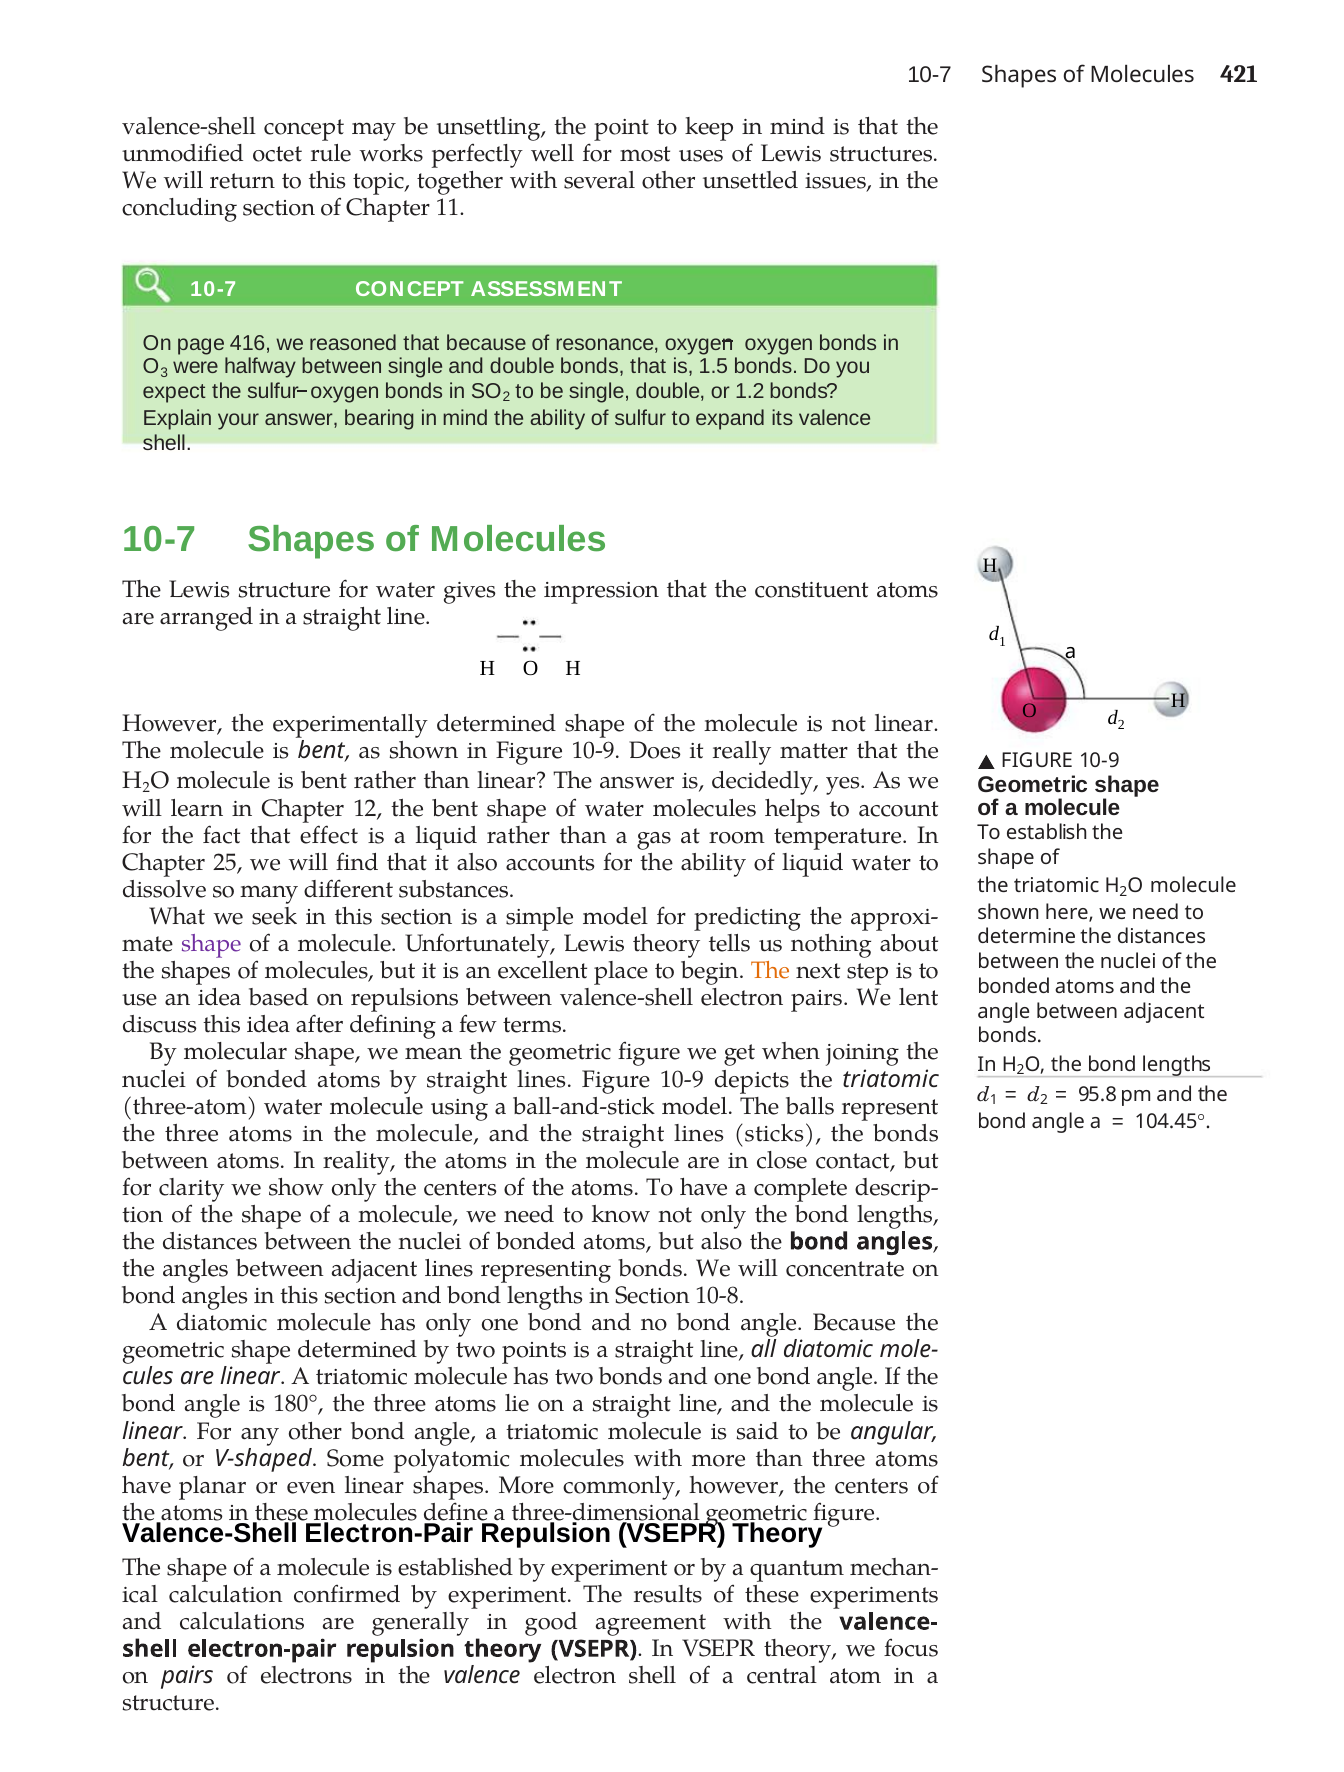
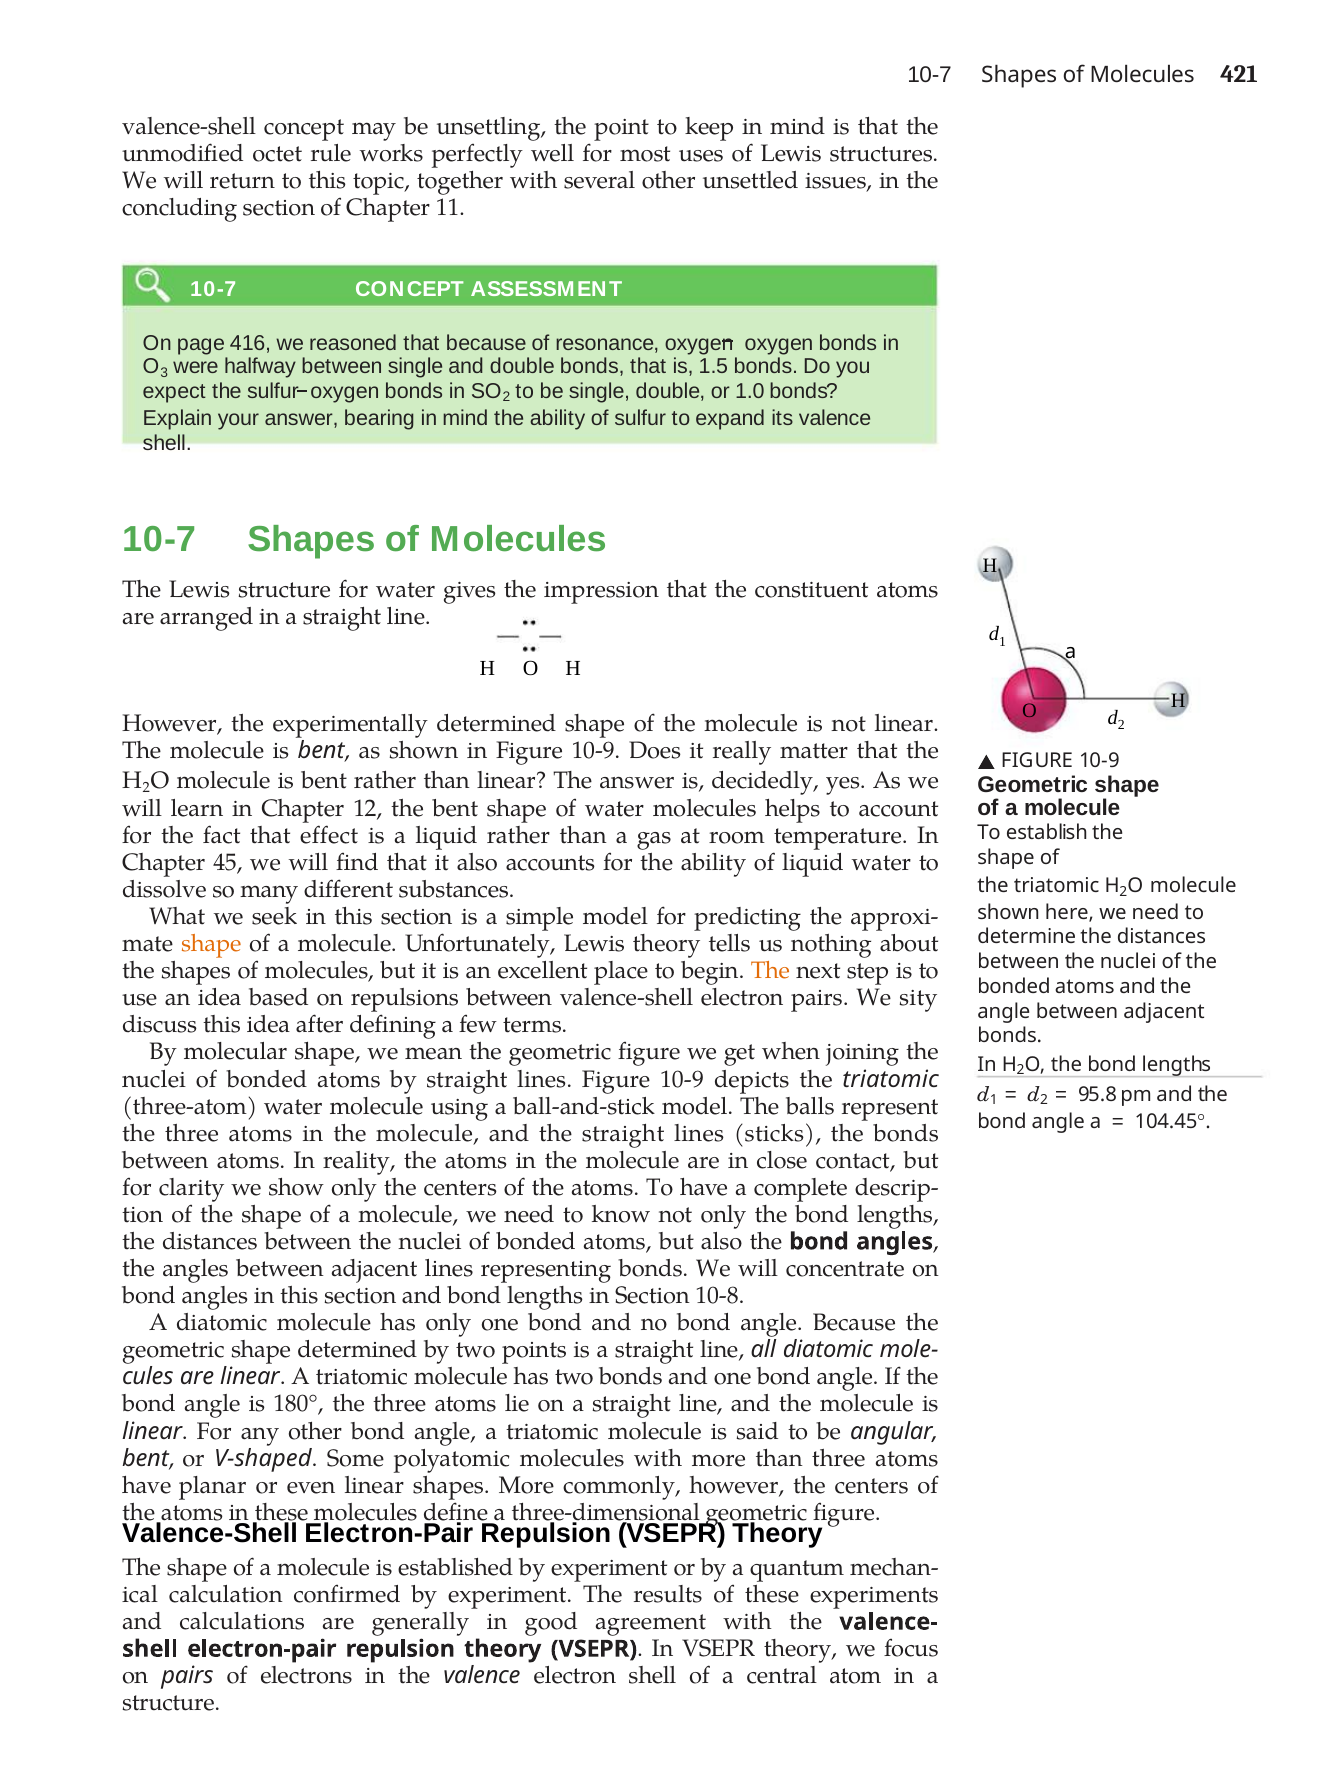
1.2: 1.2 -> 1.0
25: 25 -> 45
shape at (211, 944) colour: purple -> orange
lent: lent -> sity
